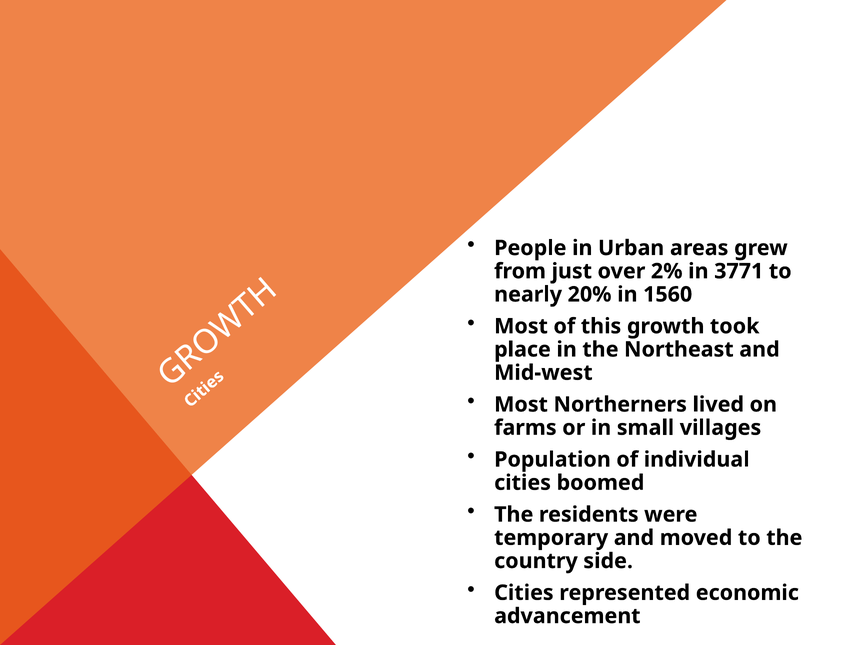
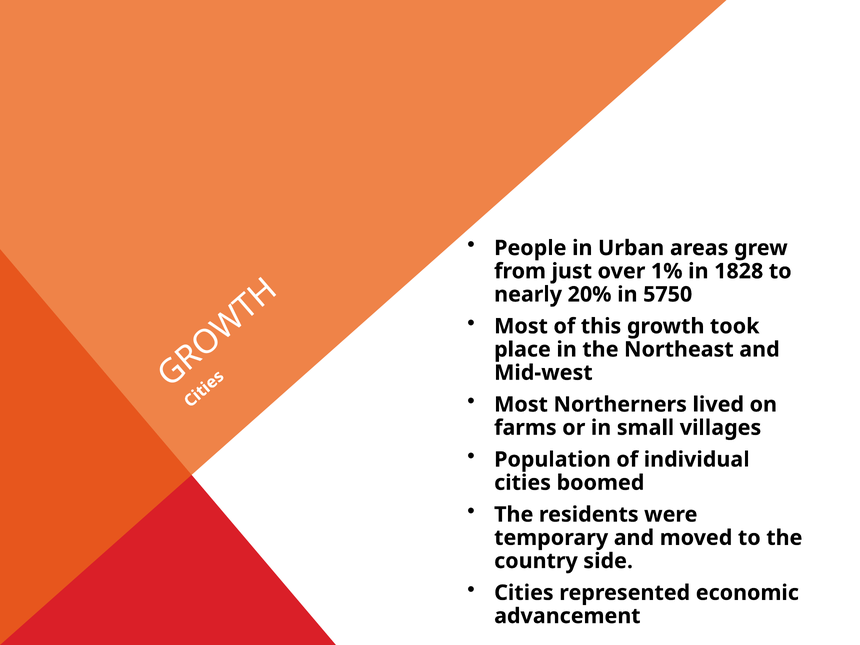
2%: 2% -> 1%
3771: 3771 -> 1828
1560: 1560 -> 5750
